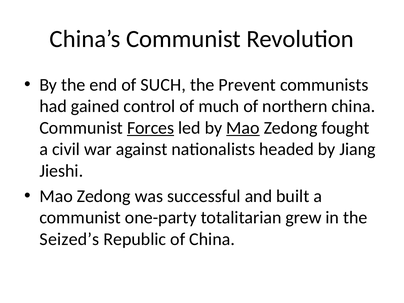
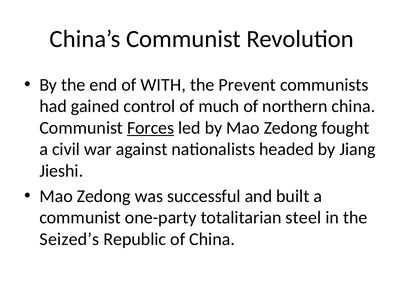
SUCH: SUCH -> WITH
Mao at (243, 128) underline: present -> none
grew: grew -> steel
